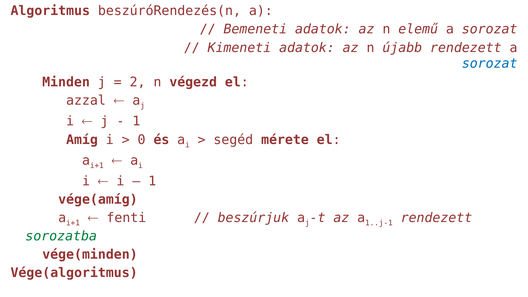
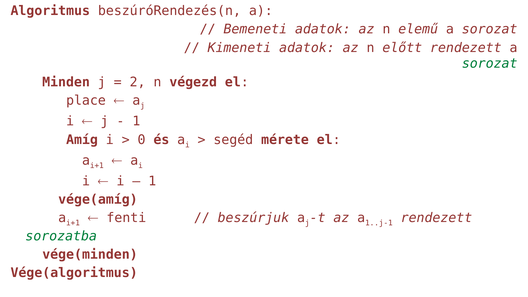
újabb: újabb -> előtt
sorozat at (490, 64) colour: blue -> green
azzal: azzal -> place
